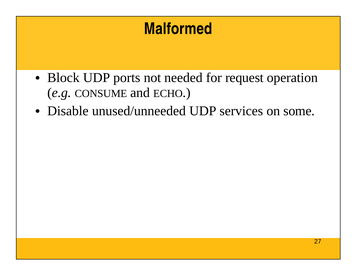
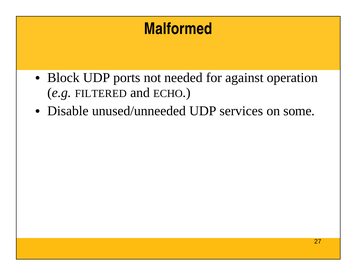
request: request -> against
CONSUME: CONSUME -> FILTERED
